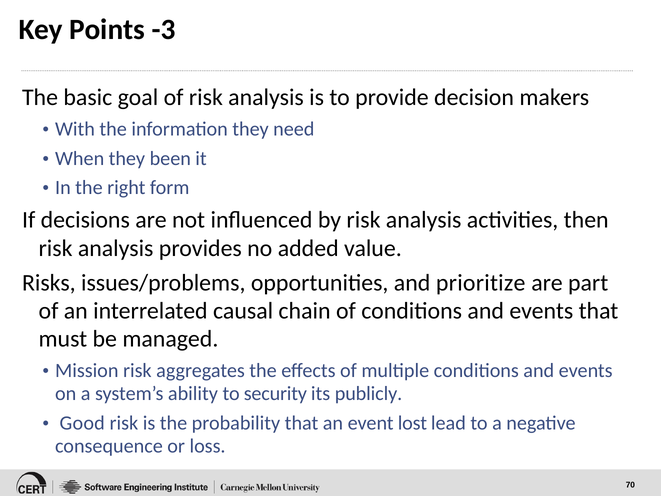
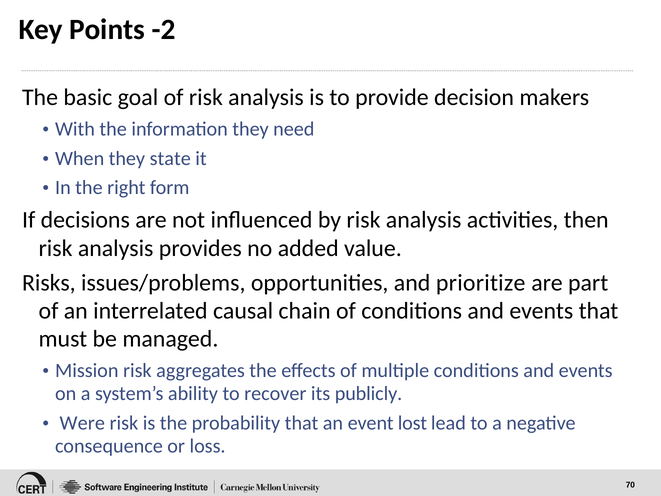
-3: -3 -> -2
been: been -> state
security: security -> recover
Good: Good -> Were
